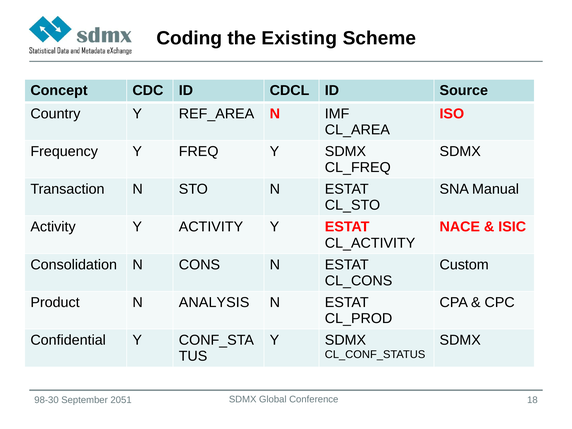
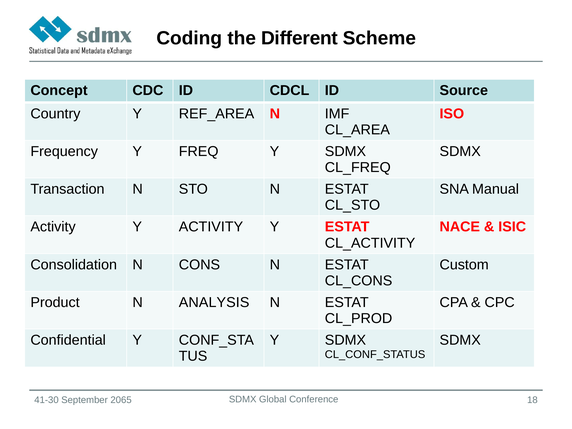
Existing: Existing -> Different
98-30: 98-30 -> 41-30
2051: 2051 -> 2065
